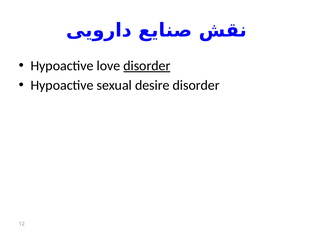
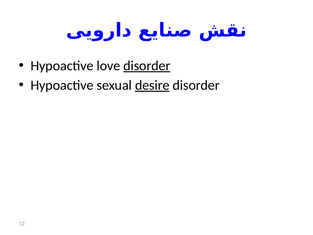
desire underline: none -> present
